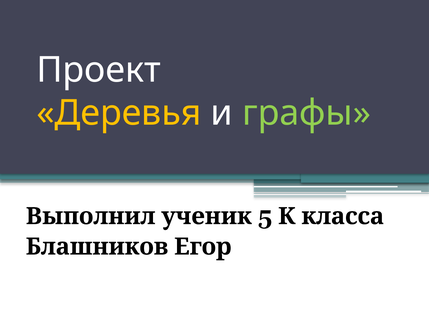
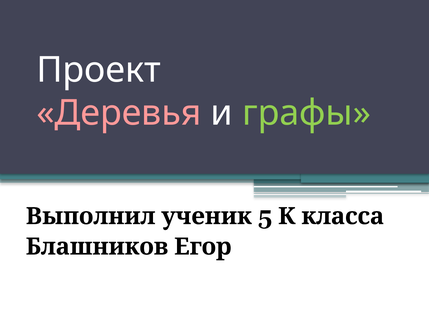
Деревья colour: yellow -> pink
